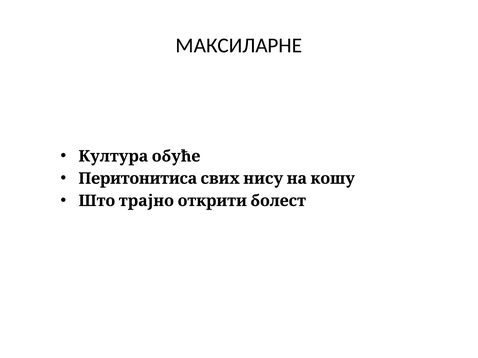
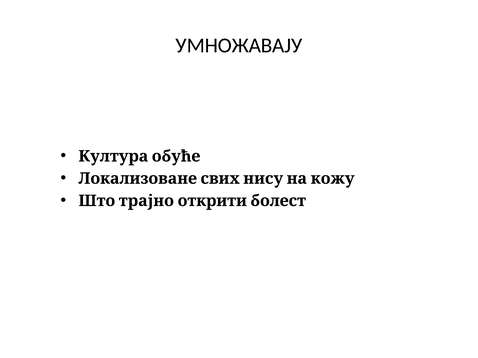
МАКСИЛАРНЕ: МАКСИЛАРНЕ -> УМНОЖАВАЈУ
Перитонитиса: Перитонитиса -> Локализоване
кошу: кошу -> кожу
